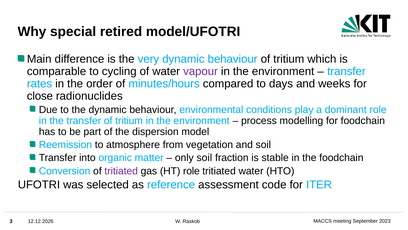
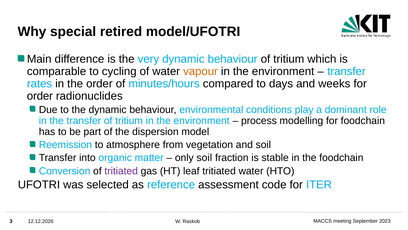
vapour colour: purple -> orange
close at (40, 96): close -> order
HT role: role -> leaf
